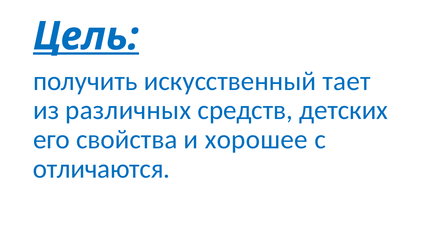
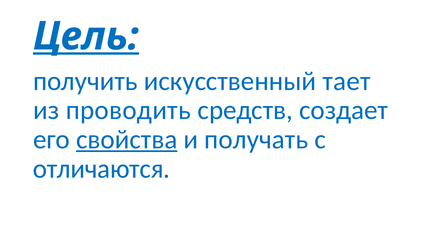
различных: различных -> проводить
детских: детских -> создает
свойства underline: none -> present
хорошее: хорошее -> получать
